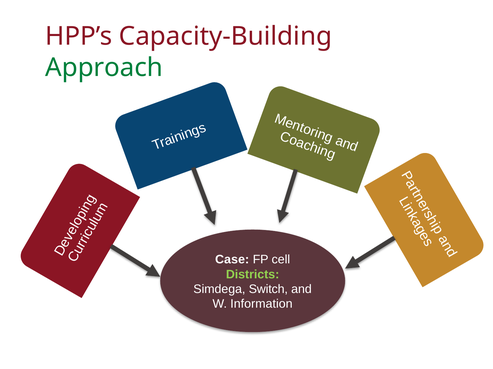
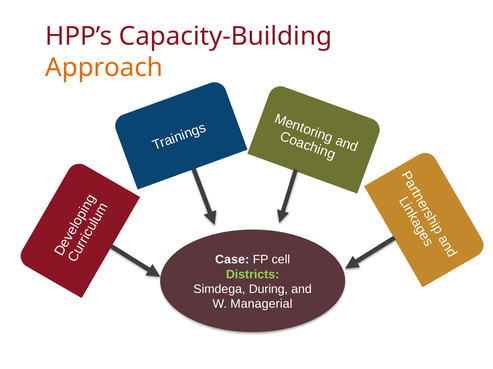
Approach colour: green -> orange
Switch: Switch -> During
Information: Information -> Managerial
